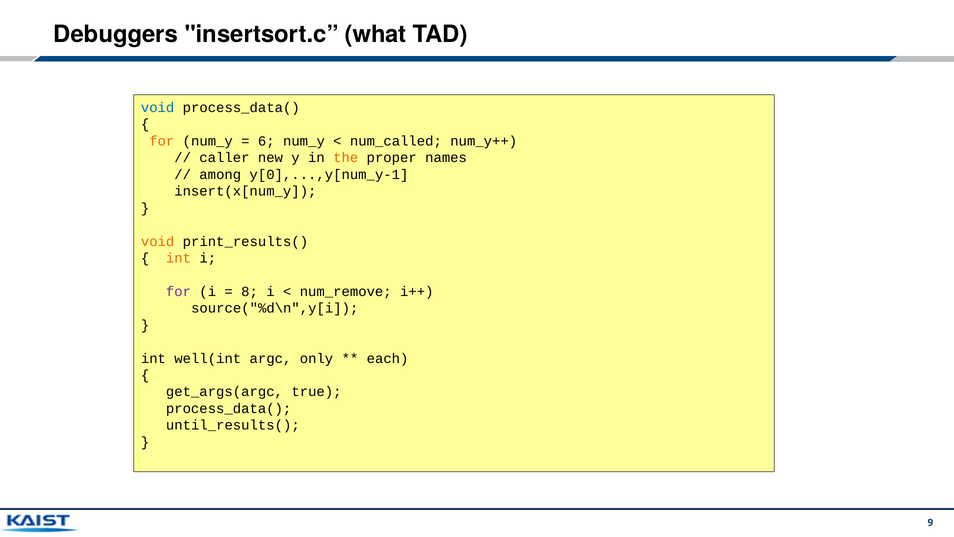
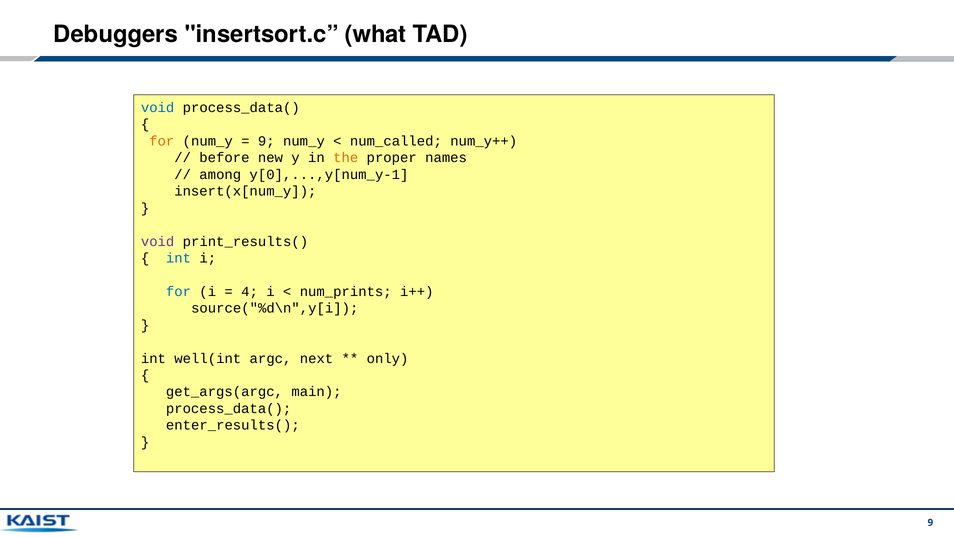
6 at (266, 141): 6 -> 9
caller: caller -> before
void at (158, 241) colour: orange -> purple
int at (179, 258) colour: orange -> blue
for at (178, 291) colour: purple -> blue
8: 8 -> 4
num_remove: num_remove -> num_prints
only: only -> next
each: each -> only
true: true -> main
until_results(: until_results( -> enter_results(
